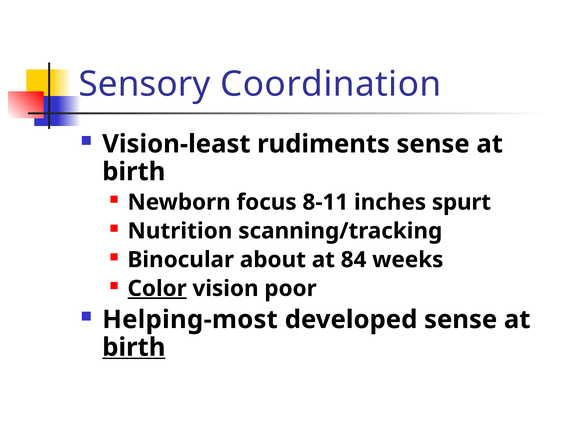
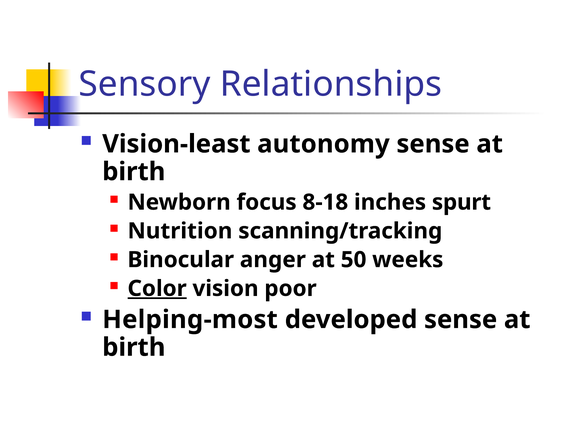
Coordination: Coordination -> Relationships
rudiments: rudiments -> autonomy
8-11: 8-11 -> 8-18
about: about -> anger
84: 84 -> 50
birth at (134, 348) underline: present -> none
